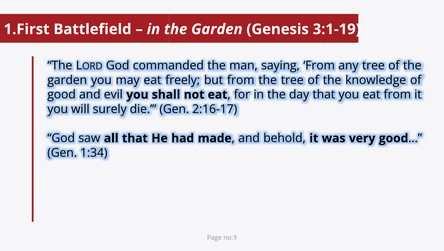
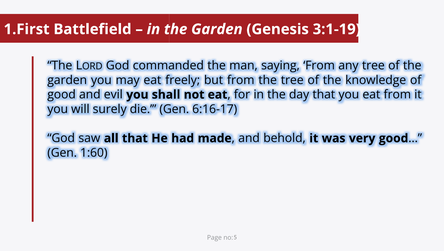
2:16-17: 2:16-17 -> 6:16-17
1:34: 1:34 -> 1:60
